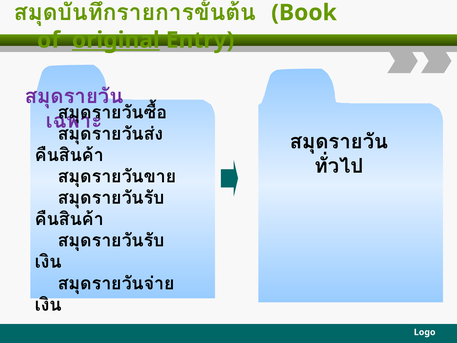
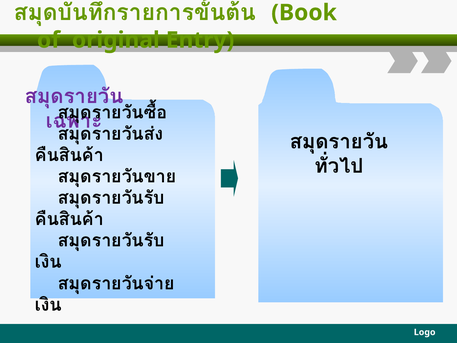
original underline: present -> none
